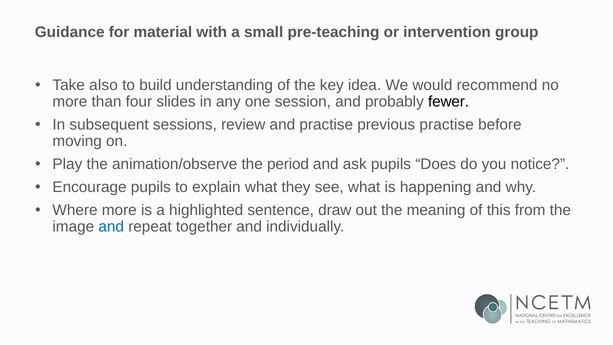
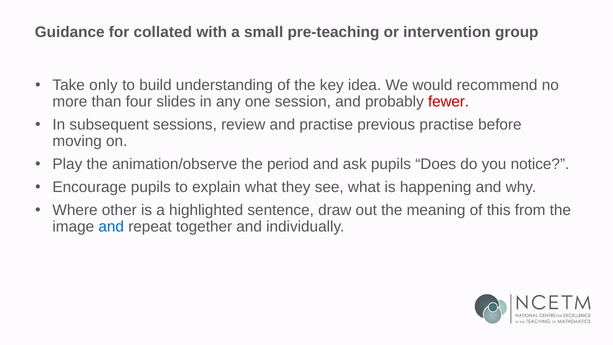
material: material -> collated
also: also -> only
fewer colour: black -> red
Where more: more -> other
